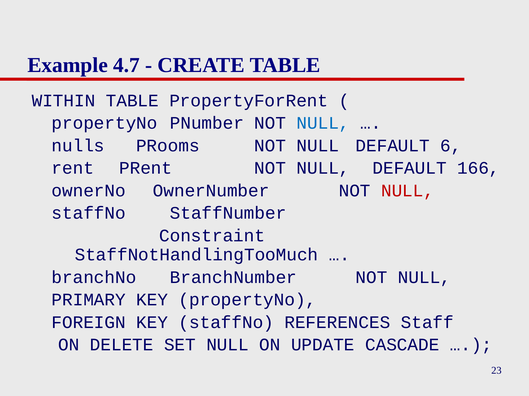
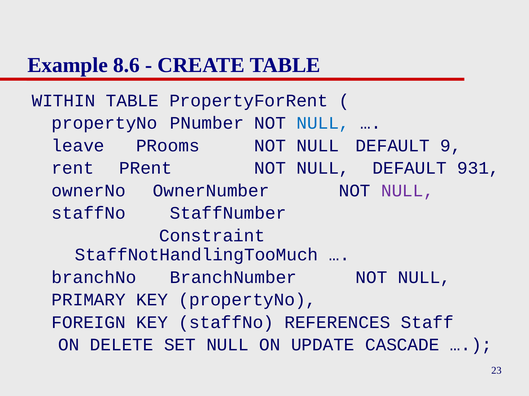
4.7: 4.7 -> 8.6
nulls: nulls -> leave
6: 6 -> 9
166: 166 -> 931
NULL at (408, 191) colour: red -> purple
